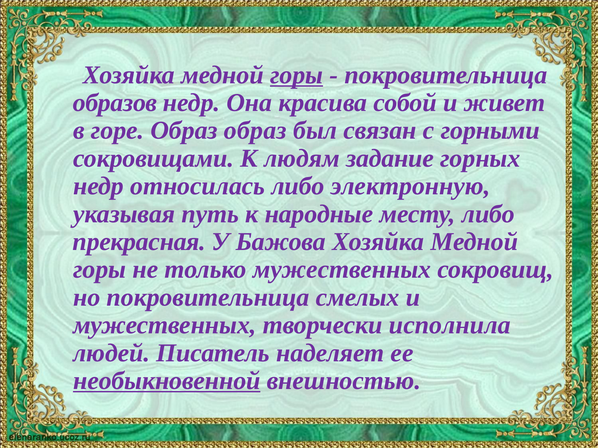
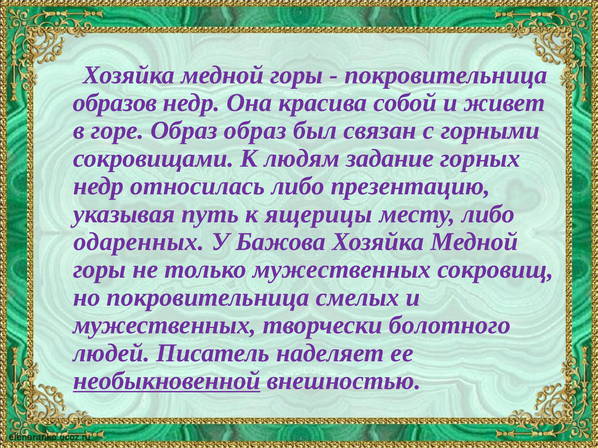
горы at (297, 75) underline: present -> none
электронную: электронную -> презентацию
народные: народные -> ящерицы
прекрасная: прекрасная -> одаренных
исполнила: исполнила -> болотного
